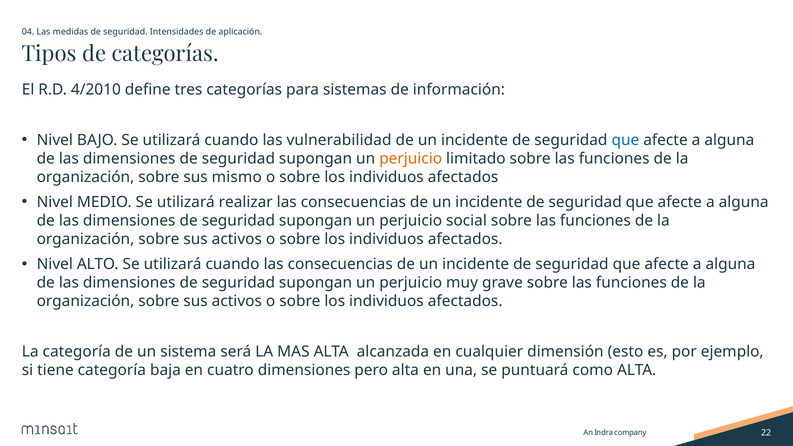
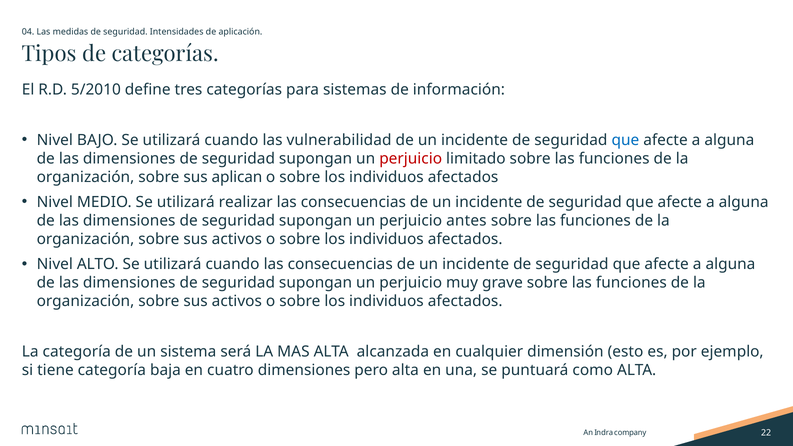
4/2010: 4/2010 -> 5/2010
perjuicio at (411, 158) colour: orange -> red
mismo: mismo -> aplican
social: social -> antes
